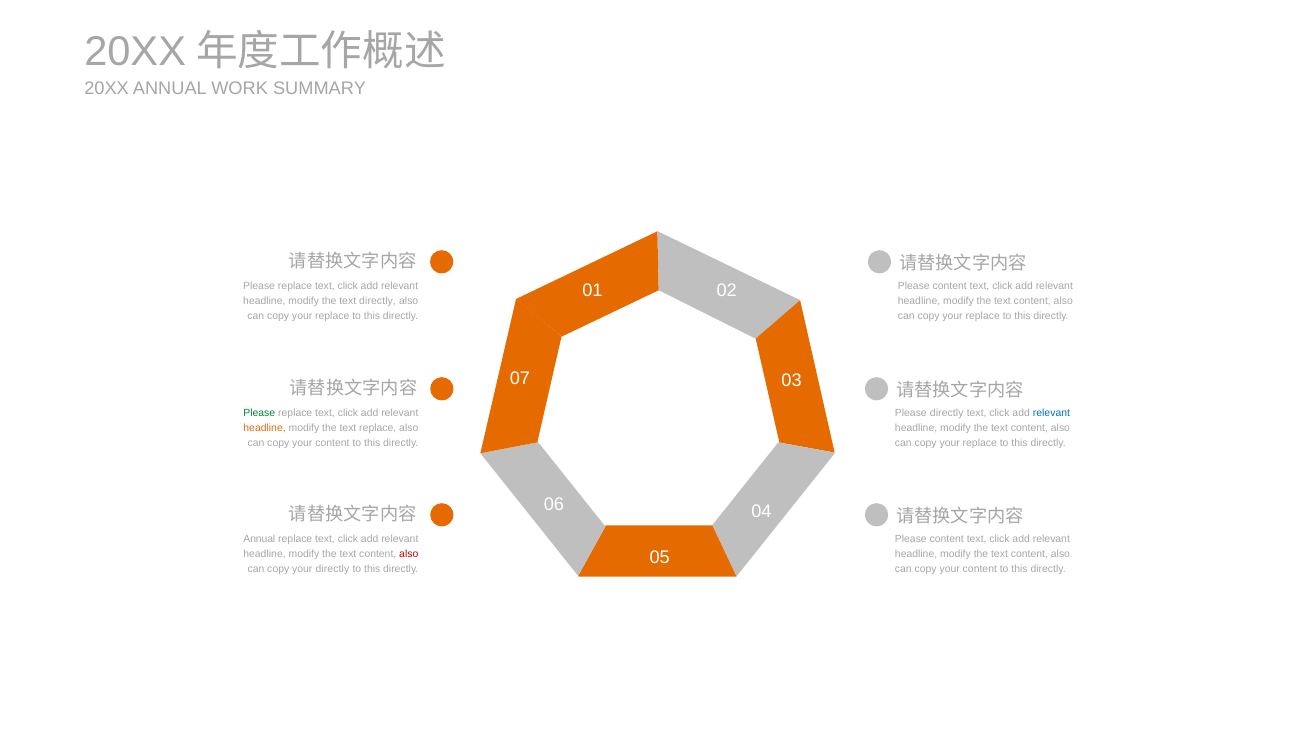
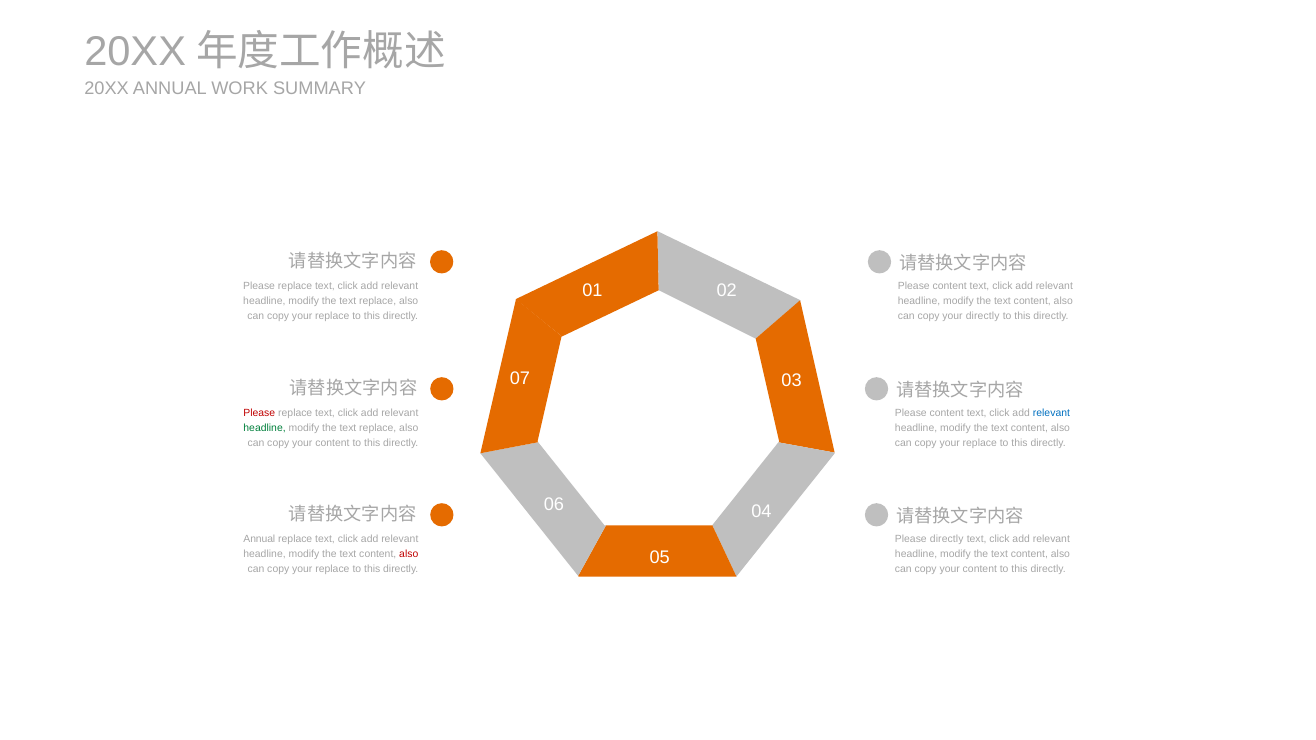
directly at (378, 301): directly -> replace
replace at (983, 316): replace -> directly
Please at (259, 413) colour: green -> red
directly at (947, 413): directly -> content
headline at (265, 428) colour: orange -> green
content at (947, 539): content -> directly
directly at (332, 569): directly -> replace
